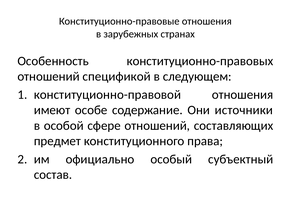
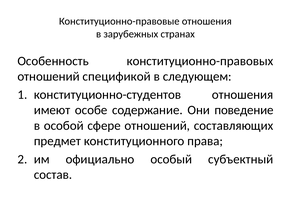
конституционно-правовой: конституционно-правовой -> конституционно-студентов
источники: источники -> поведение
